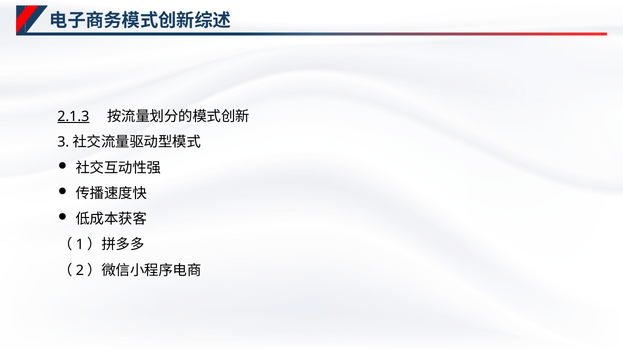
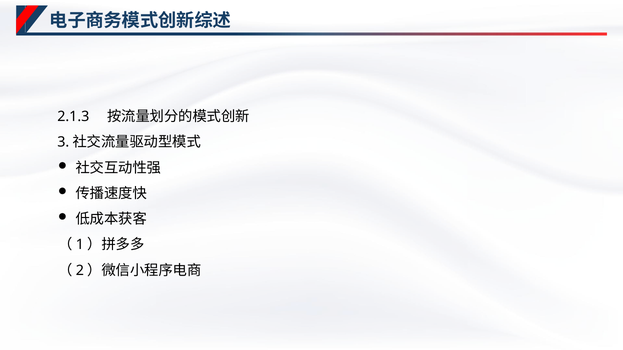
2.1.3 underline: present -> none
